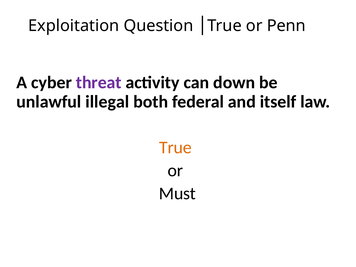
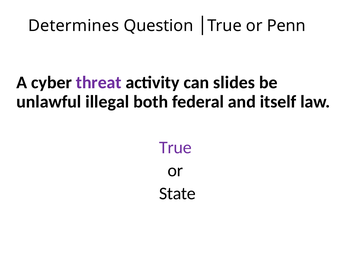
Exploitation: Exploitation -> Determines
down: down -> slides
True at (175, 148) colour: orange -> purple
Must: Must -> State
